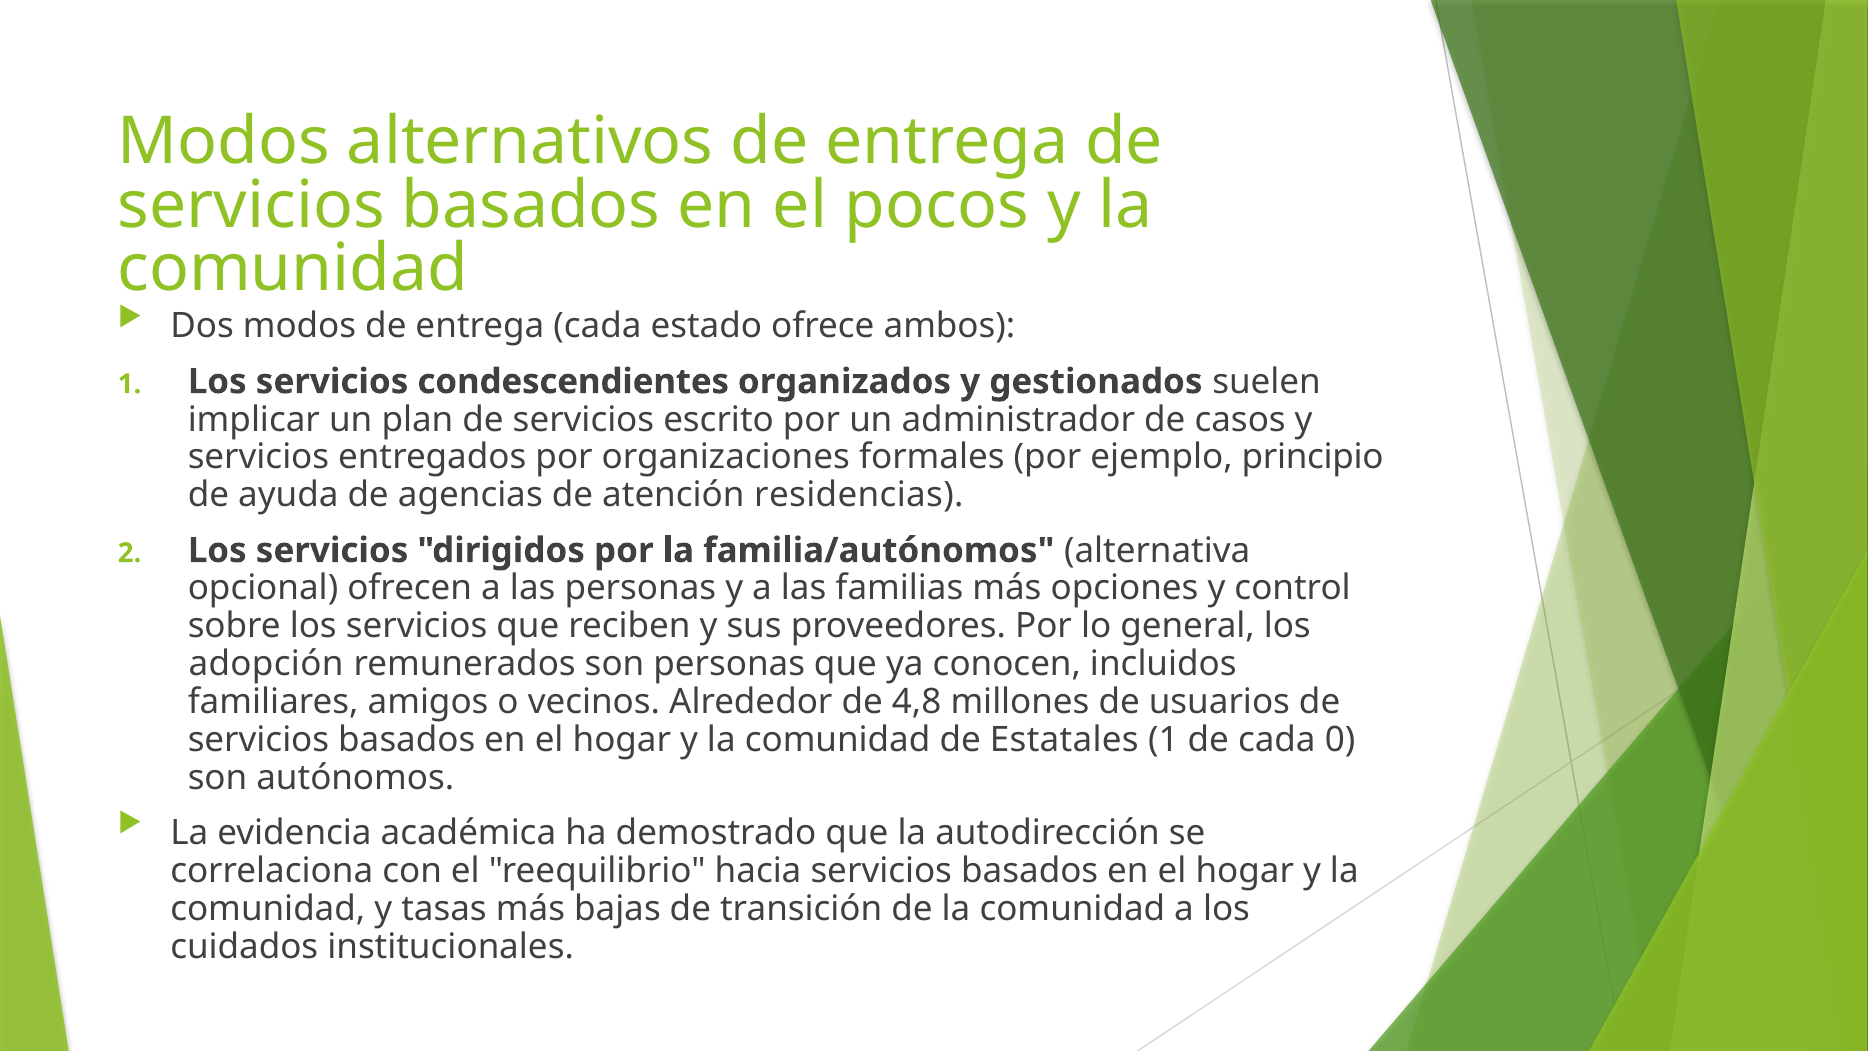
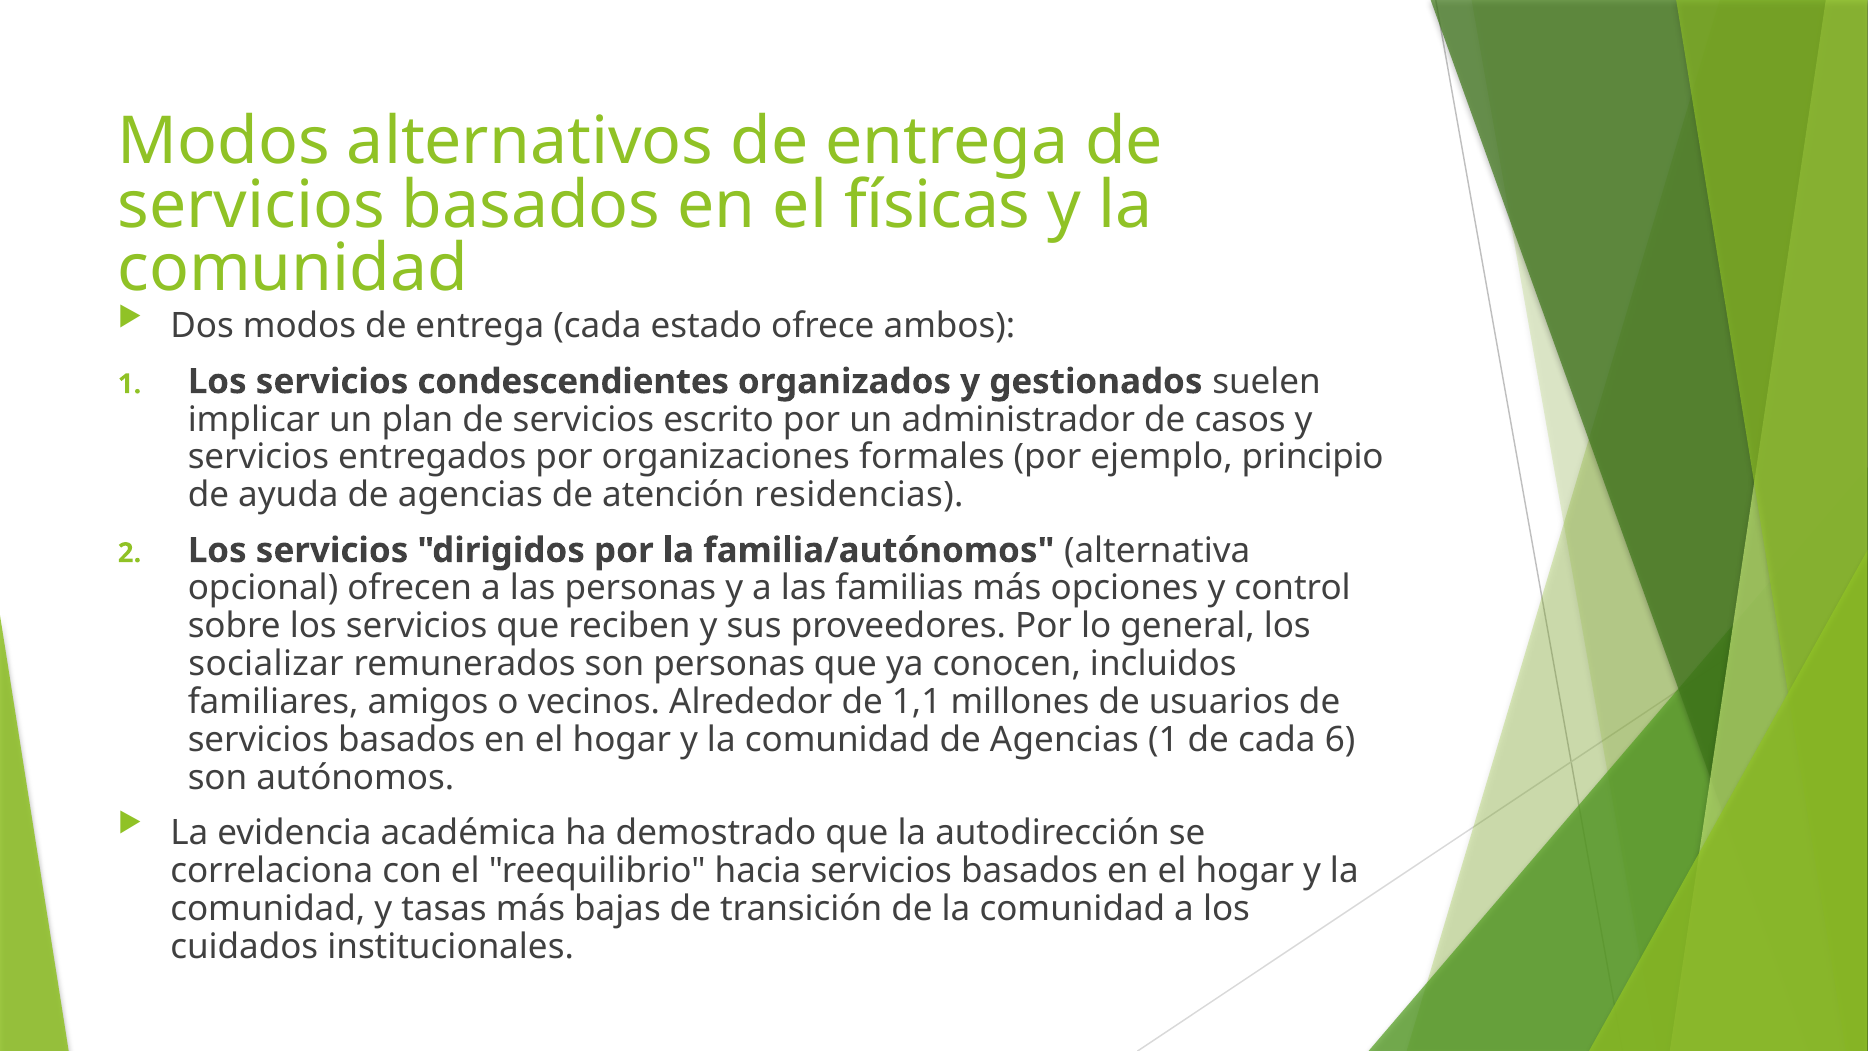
pocos: pocos -> físicas
adopción: adopción -> socializar
4,8: 4,8 -> 1,1
comunidad de Estatales: Estatales -> Agencias
0: 0 -> 6
